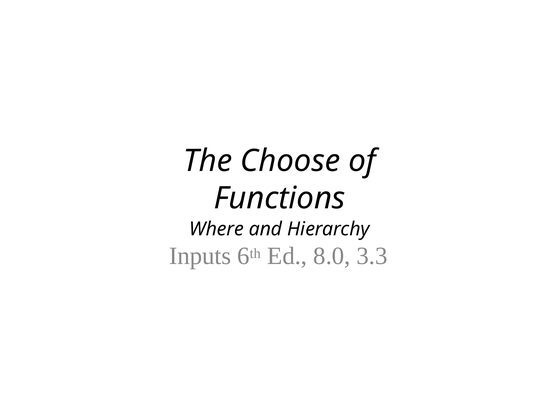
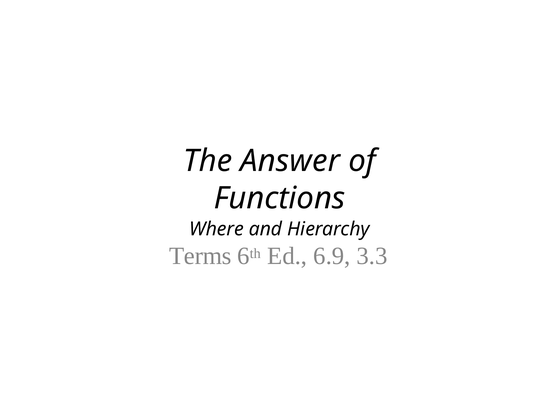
Choose: Choose -> Answer
Inputs: Inputs -> Terms
8.0: 8.0 -> 6.9
